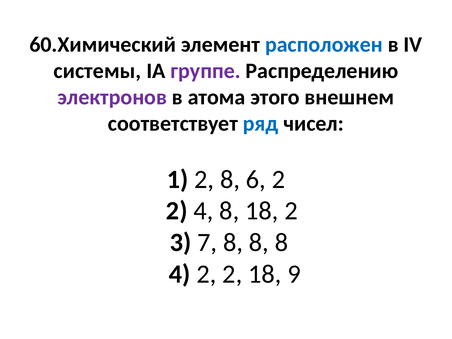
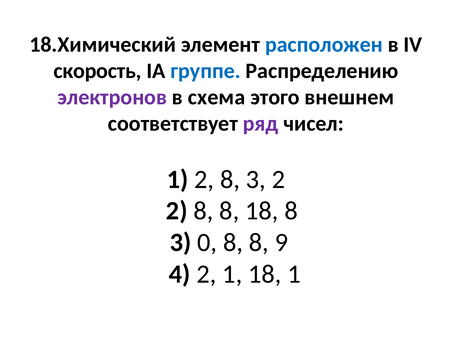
60.Химический: 60.Химический -> 18.Химический
системы: системы -> скорость
группе colour: purple -> blue
атома: атома -> схема
ряд colour: blue -> purple
2 8 6: 6 -> 3
4 at (203, 211): 4 -> 8
18 2: 2 -> 8
7: 7 -> 0
8 8 8: 8 -> 9
4 2 2: 2 -> 1
18 9: 9 -> 1
